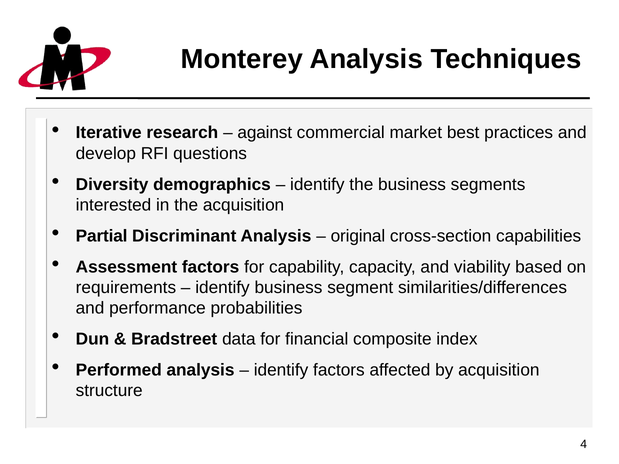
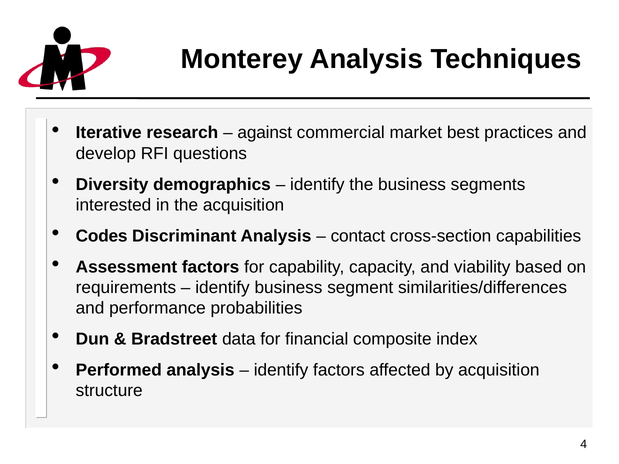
Partial: Partial -> Codes
original: original -> contact
